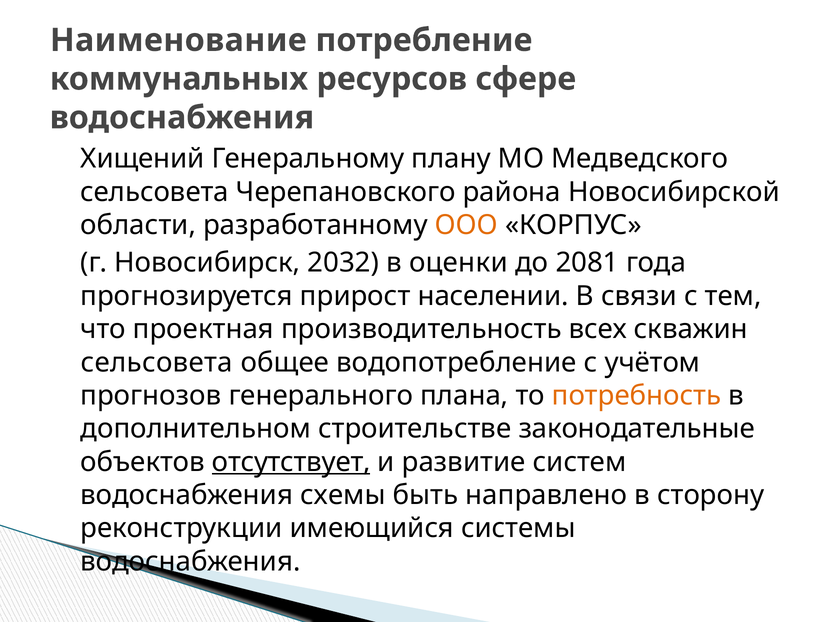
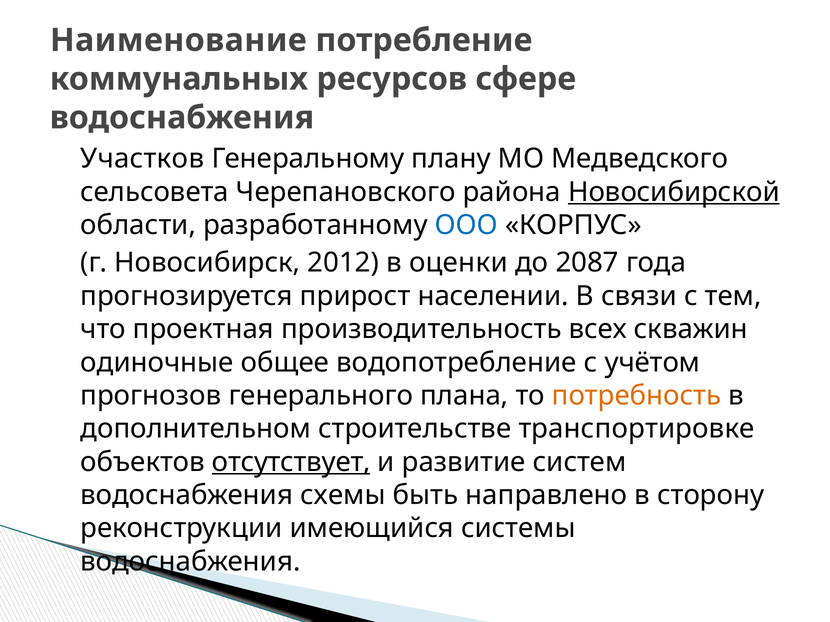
Хищений: Хищений -> Участков
Новосибирской underline: none -> present
ООО colour: orange -> blue
2032: 2032 -> 2012
2081: 2081 -> 2087
сельсовета at (157, 363): сельсовета -> одиночные
законодательные: законодательные -> транспортировке
